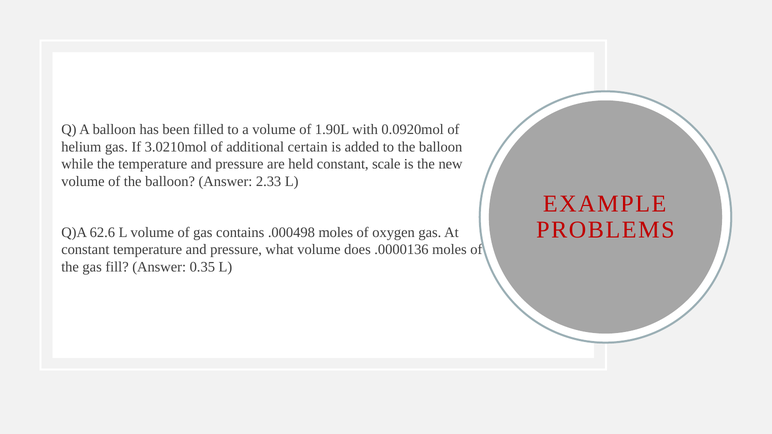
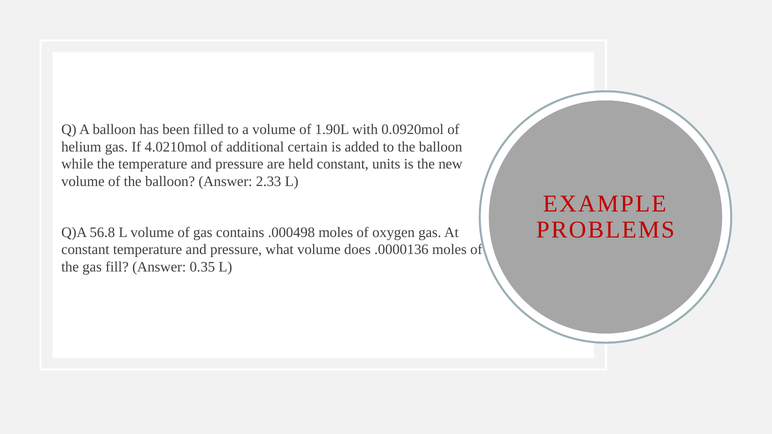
3.0210mol: 3.0210mol -> 4.0210mol
scale: scale -> units
62.6: 62.6 -> 56.8
